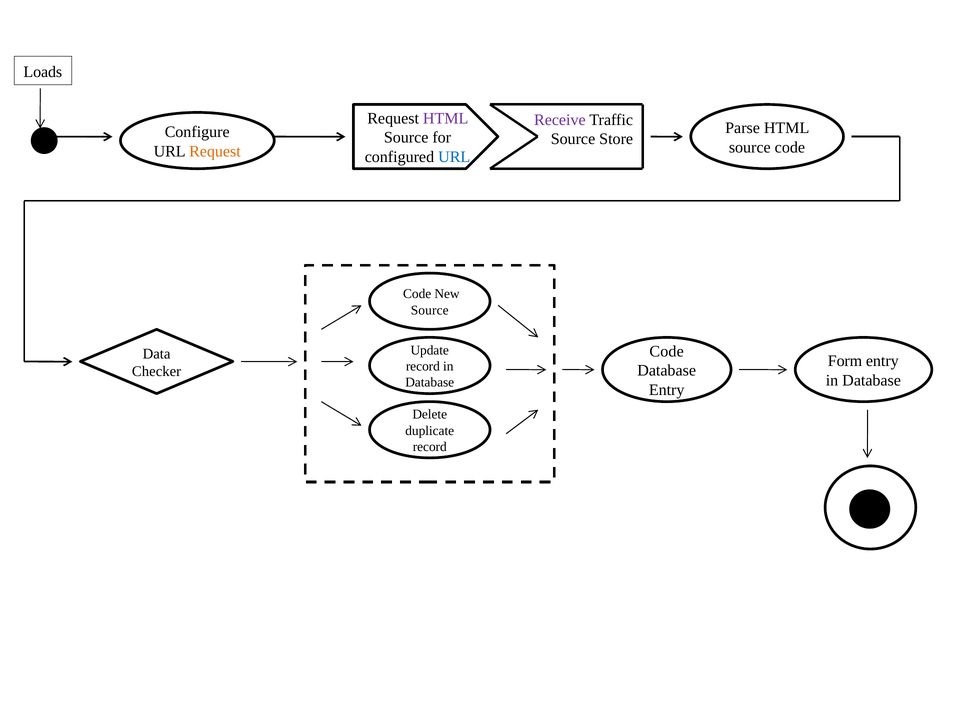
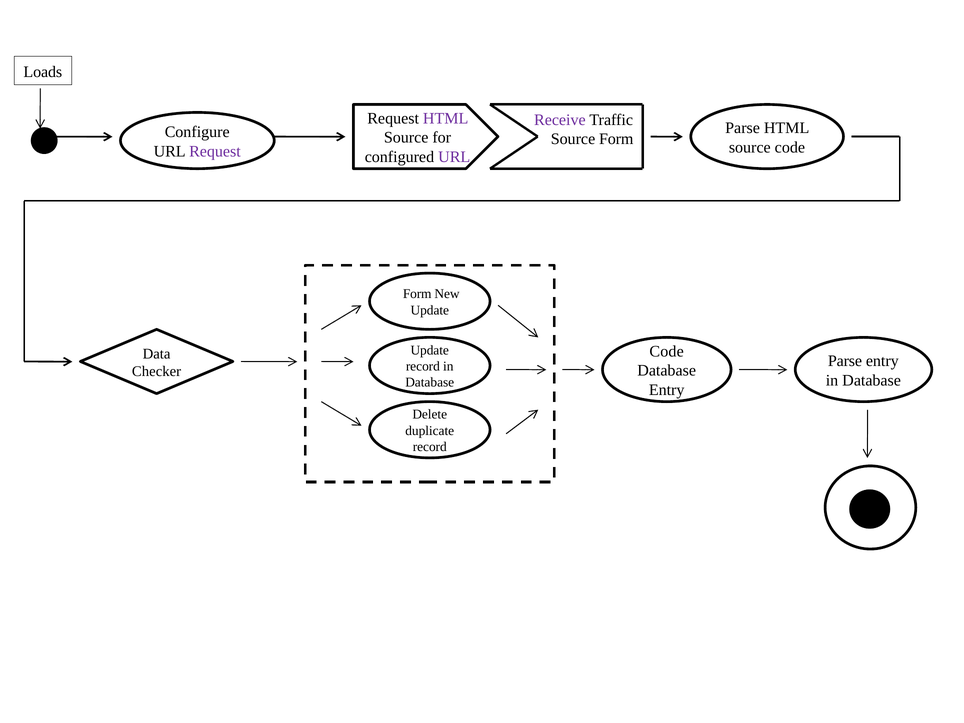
Source Store: Store -> Form
Request at (215, 151) colour: orange -> purple
URL at (454, 157) colour: blue -> purple
Code at (417, 294): Code -> Form
Source at (430, 310): Source -> Update
Form at (845, 361): Form -> Parse
